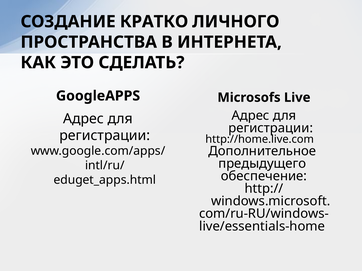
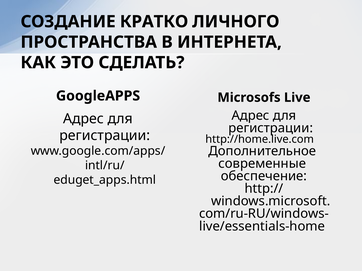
предыдущего: предыдущего -> современные
